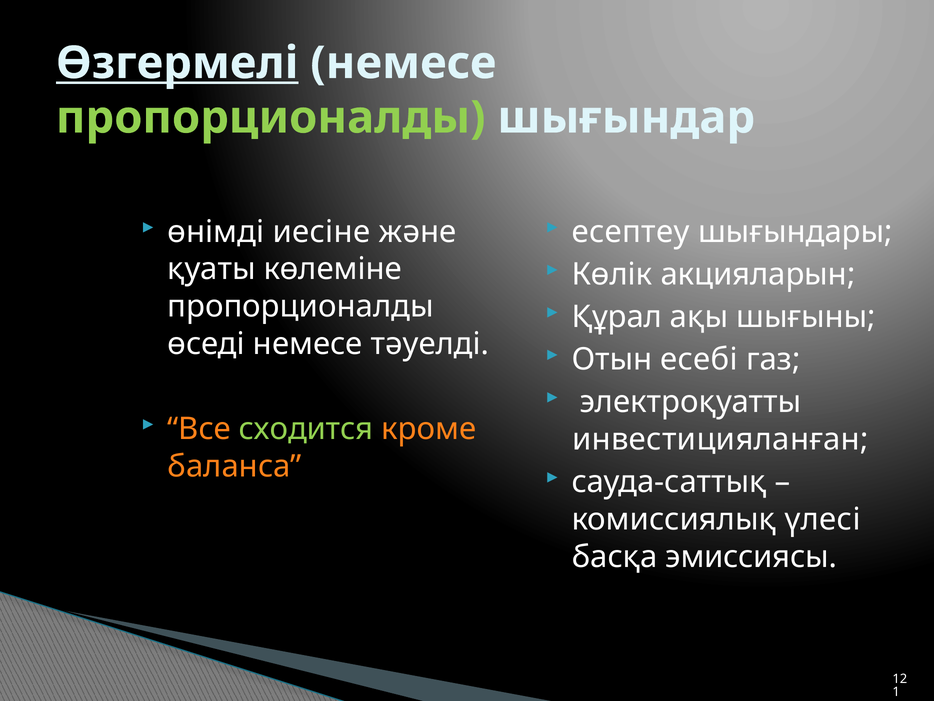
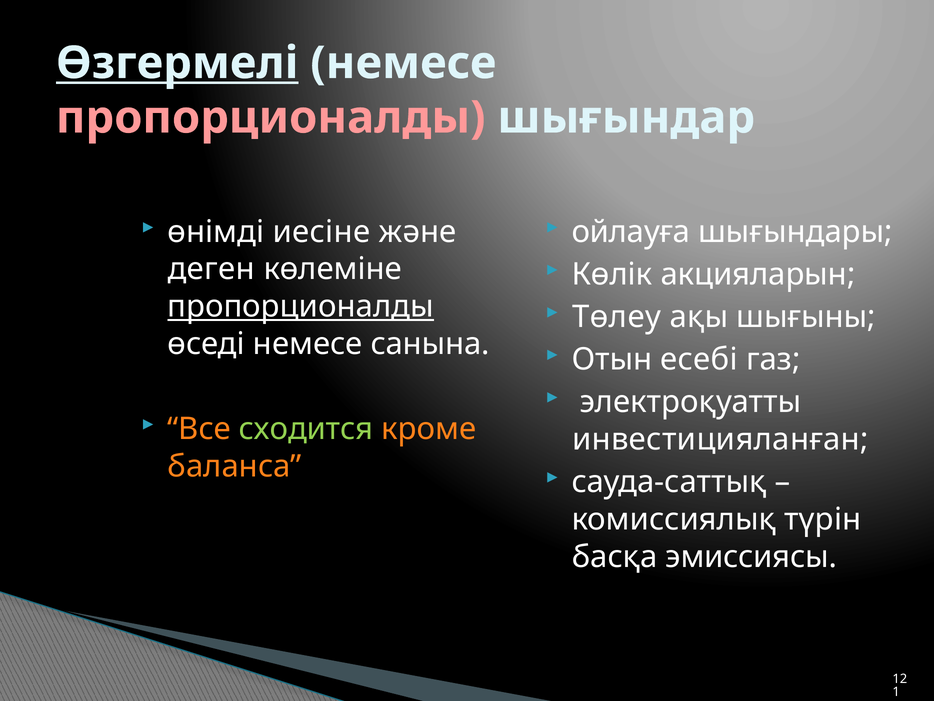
пропорционалды at (271, 118) colour: light green -> pink
есептеу: есептеу -> ойлауға
қуаты: қуаты -> деген
пропорционалды at (301, 306) underline: none -> present
Құрал: Құрал -> Төлеу
тәуелді: тәуелді -> санына
үлесі: үлесі -> түрін
